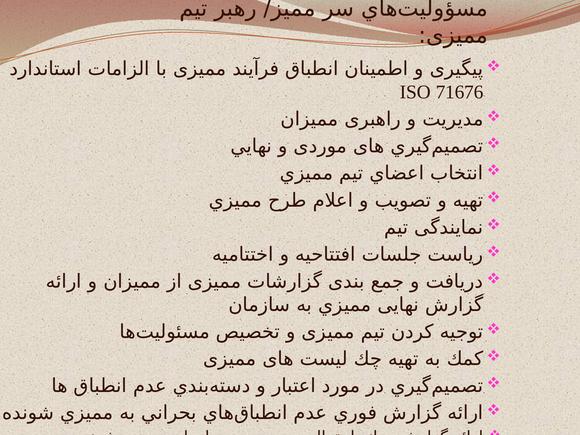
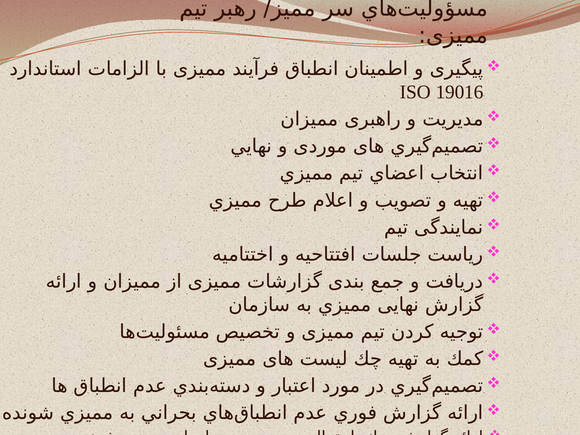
71676: 71676 -> 19016
